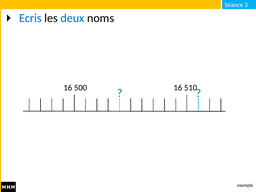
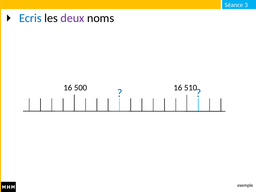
deux colour: blue -> purple
